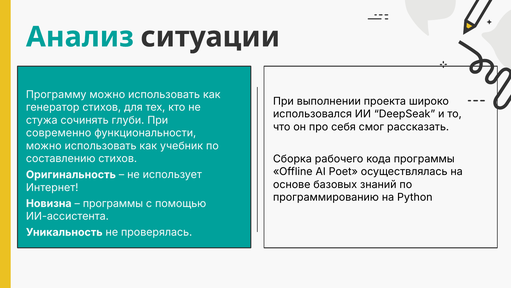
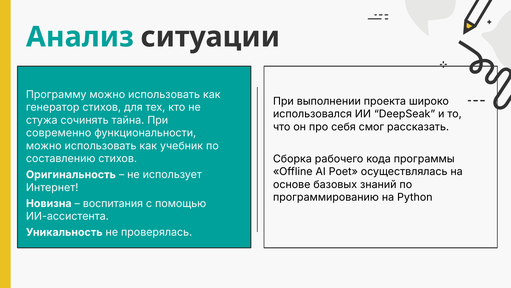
глуби: глуби -> тайна
программы at (113, 203): программы -> воспитания
